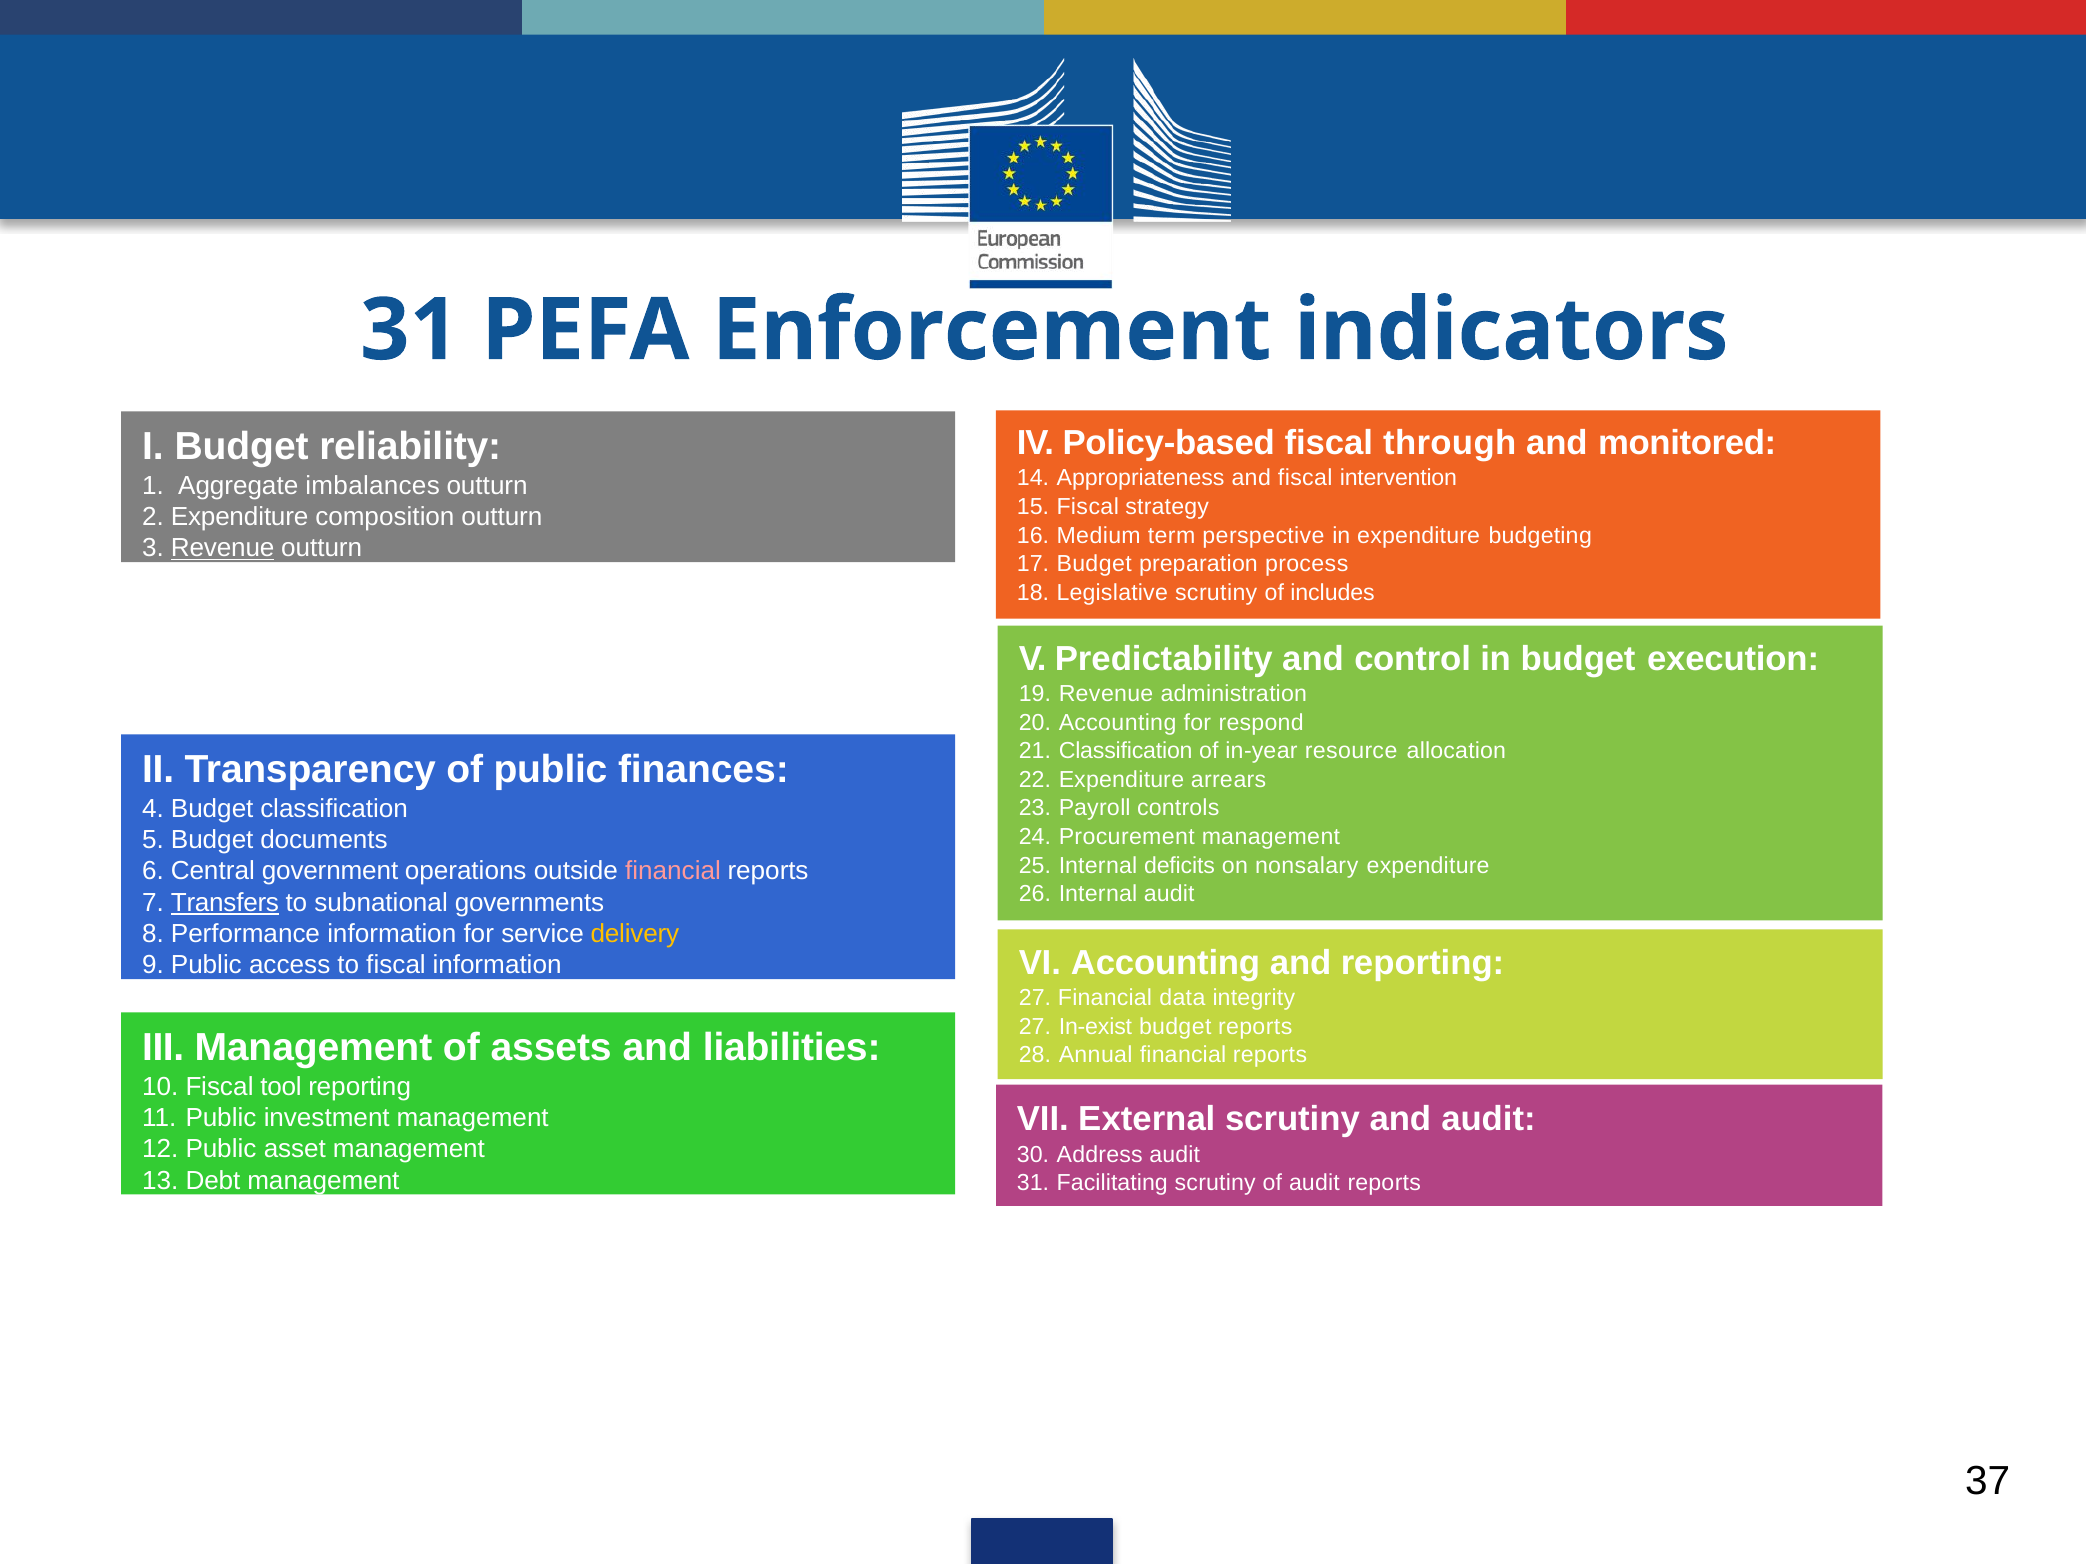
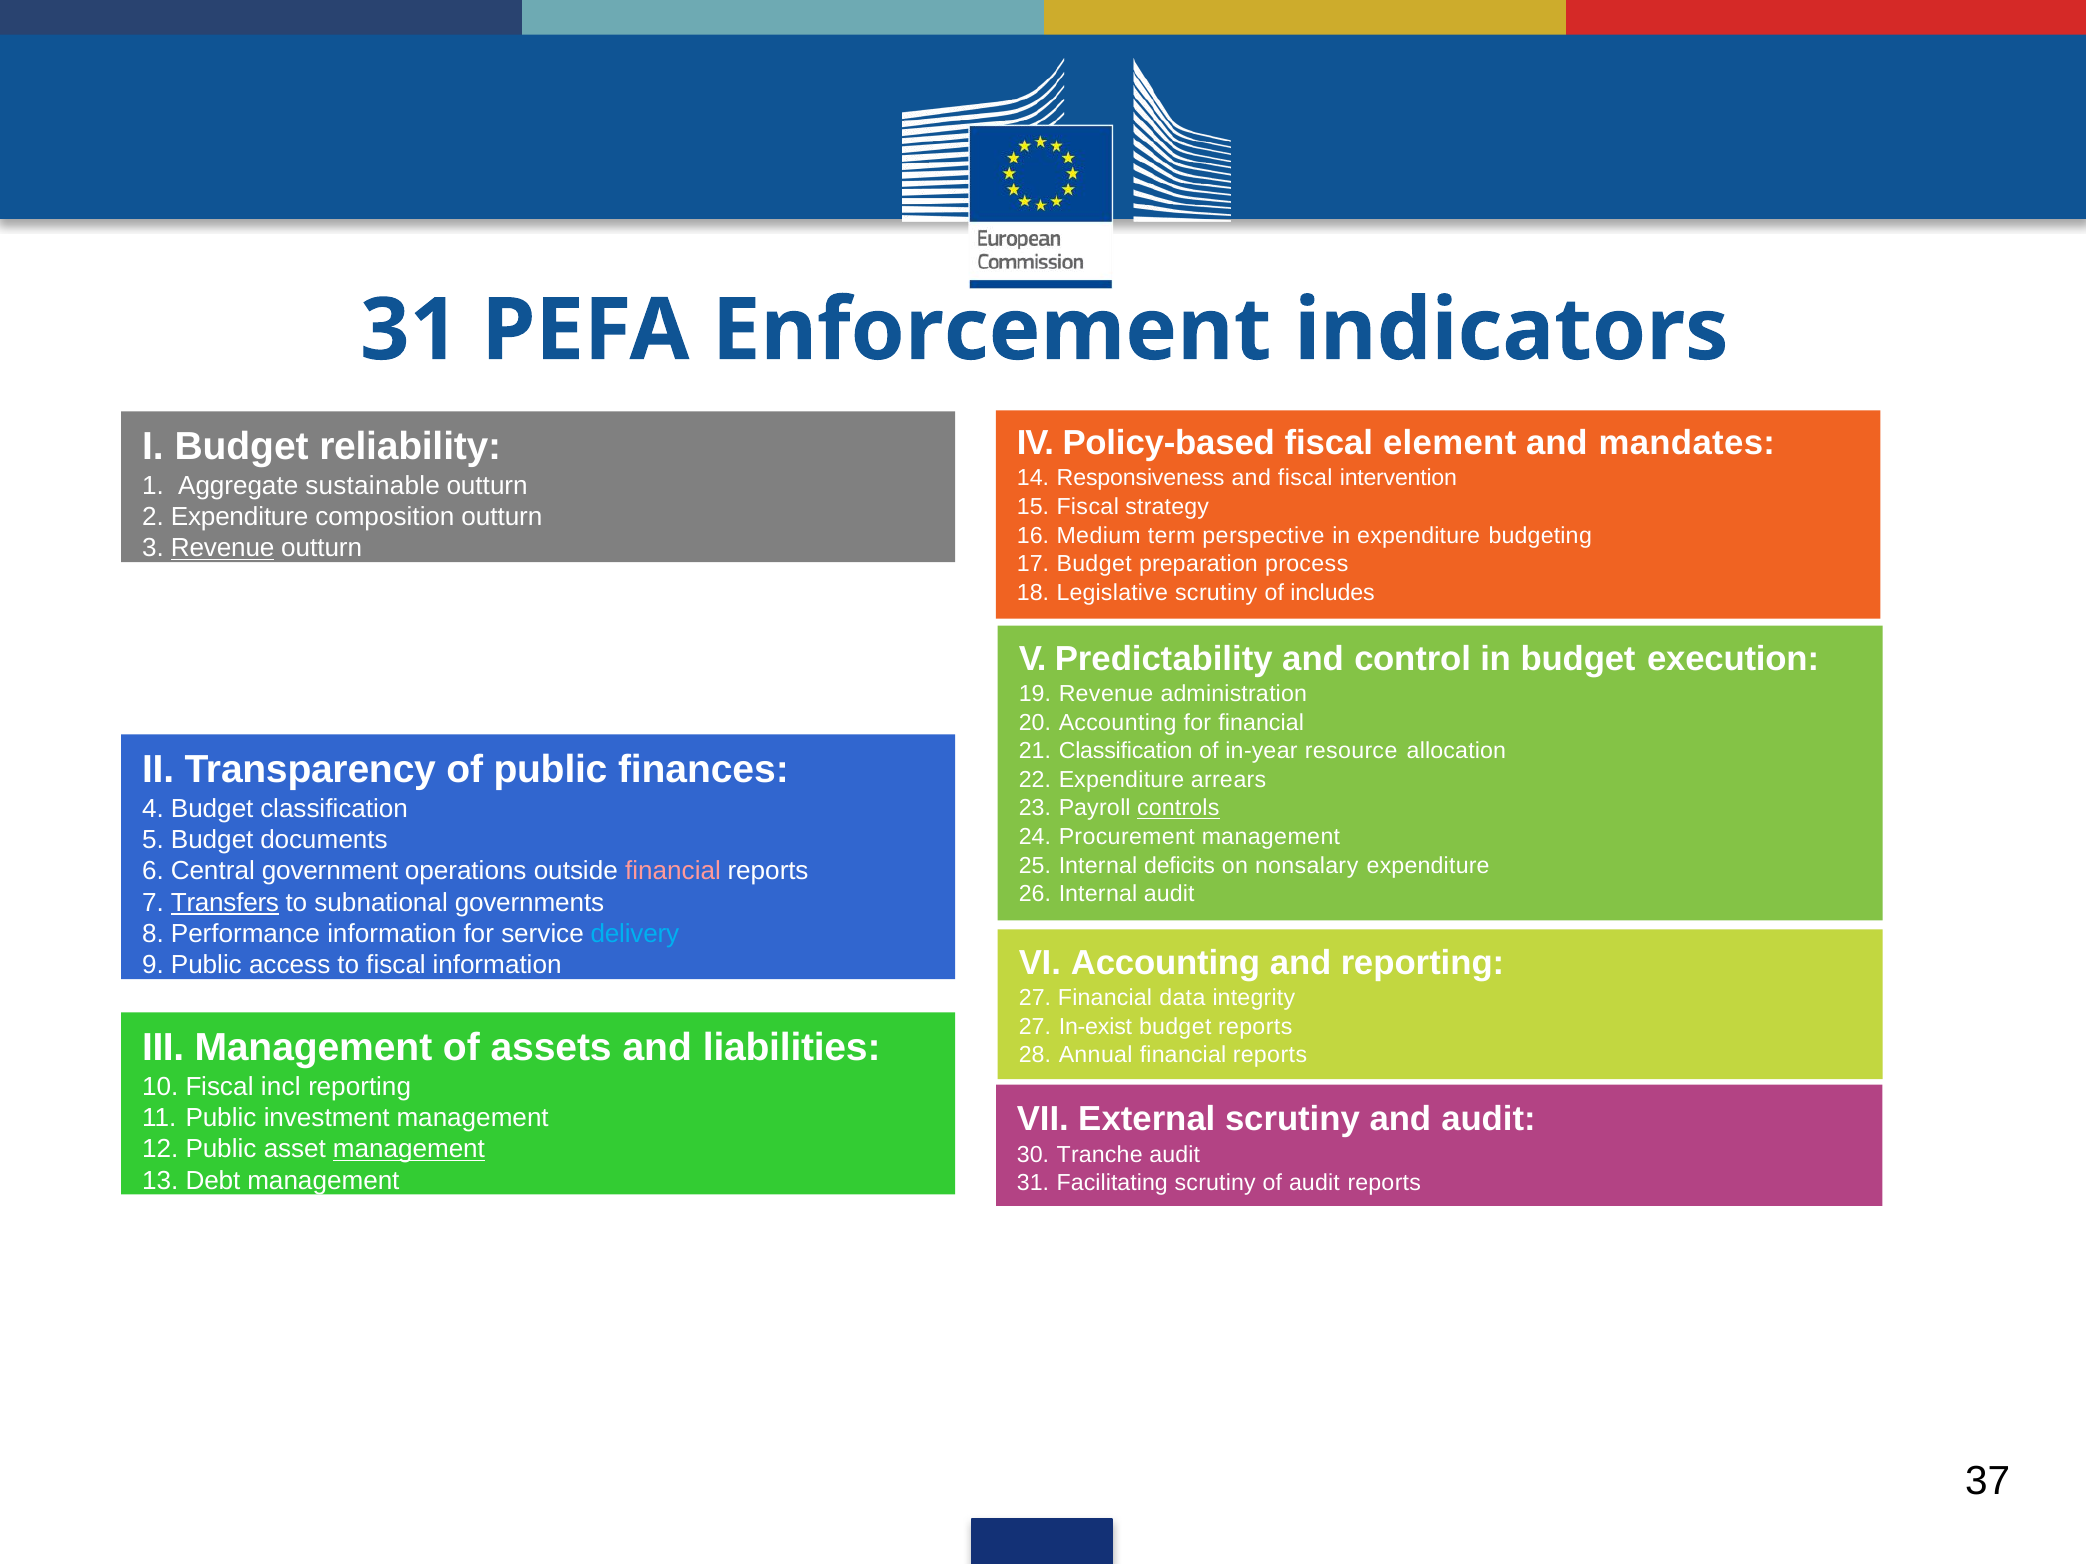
through: through -> element
monitored: monitored -> mandates
Appropriateness: Appropriateness -> Responsiveness
imbalances: imbalances -> sustainable
for respond: respond -> financial
controls underline: none -> present
delivery colour: yellow -> light blue
tool: tool -> incl
management at (409, 1150) underline: none -> present
Address: Address -> Tranche
